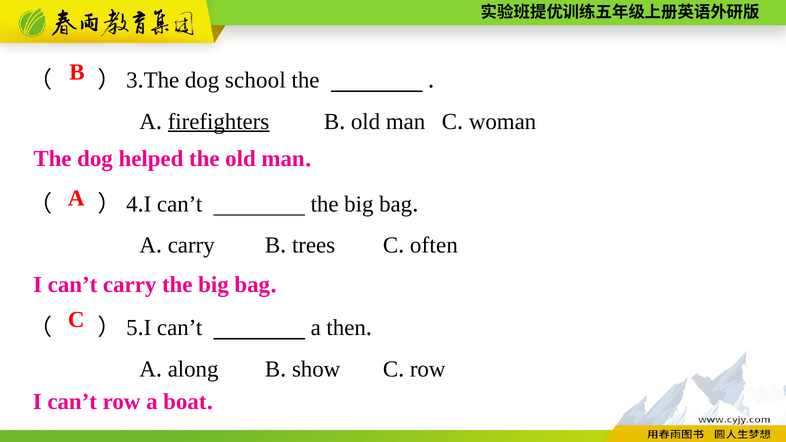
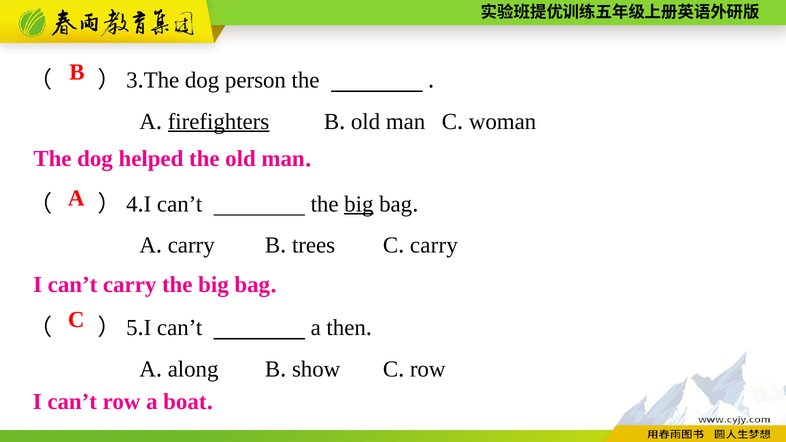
school: school -> person
big at (359, 204) underline: none -> present
often at (434, 245): often -> carry
